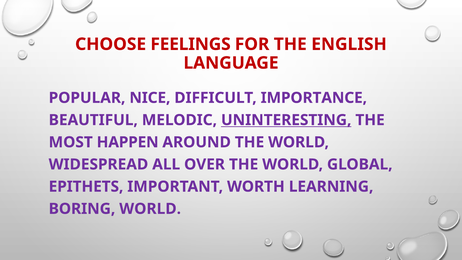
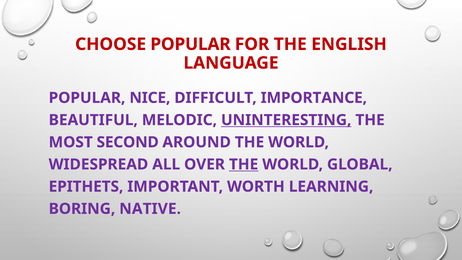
CHOOSE FEELINGS: FEELINGS -> POPULAR
HAPPEN: HAPPEN -> SECOND
THE at (244, 164) underline: none -> present
BORING WORLD: WORLD -> NATIVE
